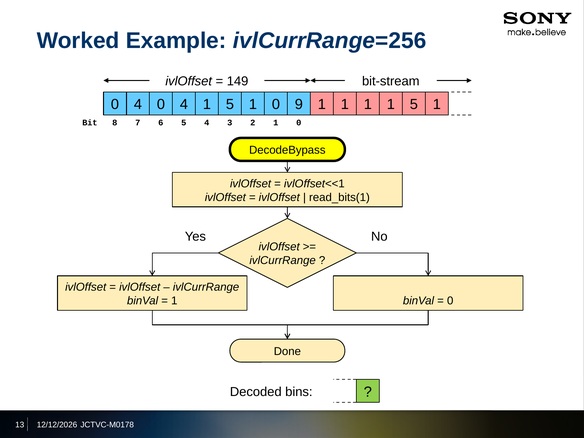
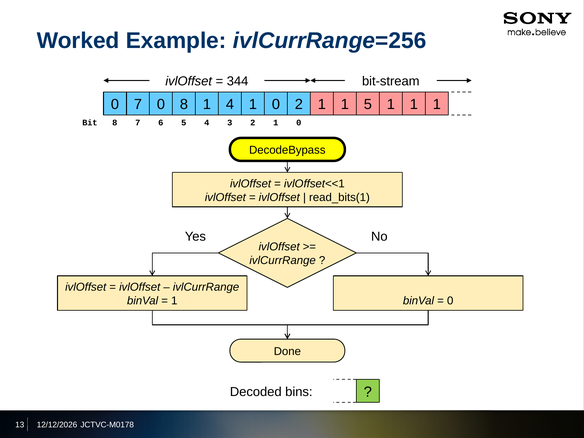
149: 149 -> 344
4 at (138, 104): 4 -> 7
4 at (184, 104): 4 -> 8
5 at (230, 104): 5 -> 4
0 9: 9 -> 2
1 at (368, 104): 1 -> 5
5 at (414, 104): 5 -> 1
